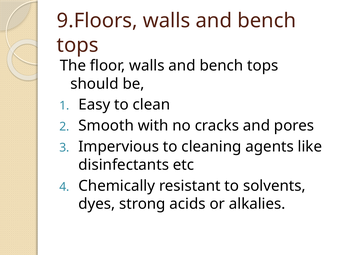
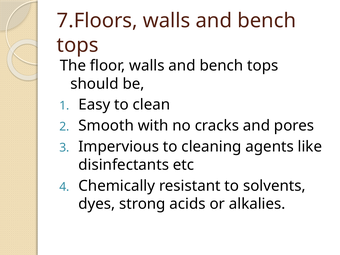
9.Floors: 9.Floors -> 7.Floors
